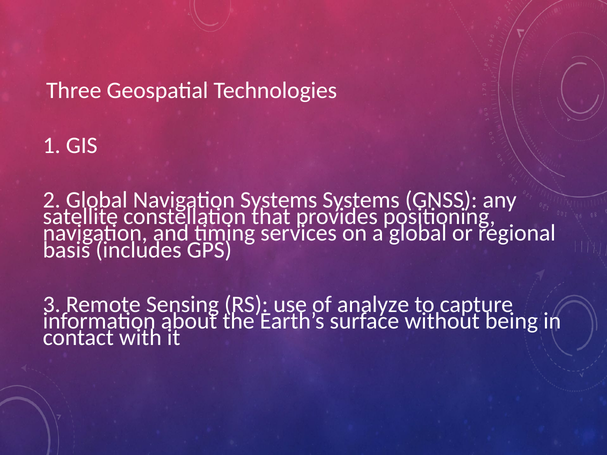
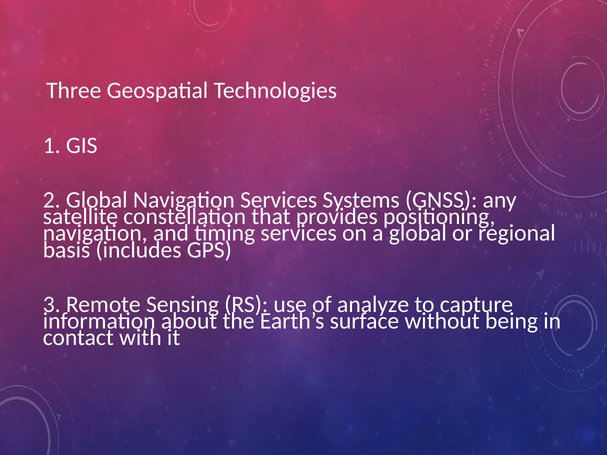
Navigation Systems: Systems -> Services
